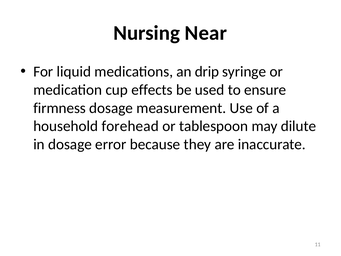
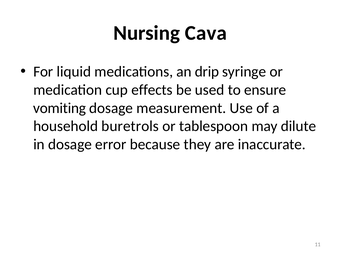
Near: Near -> Cava
firmness: firmness -> vomiting
forehead: forehead -> buretrols
